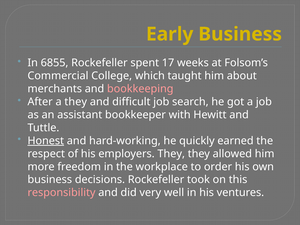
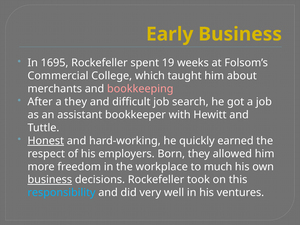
6855: 6855 -> 1695
17: 17 -> 19
employers They: They -> Born
order: order -> much
business at (50, 180) underline: none -> present
responsibility colour: pink -> light blue
